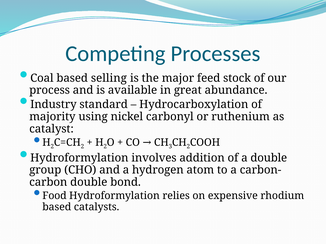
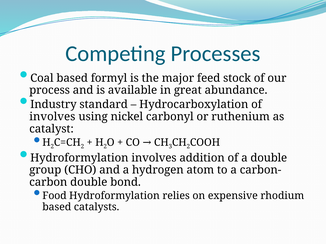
selling: selling -> formyl
majority at (52, 117): majority -> involves
